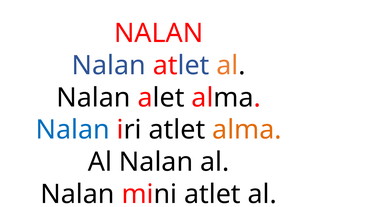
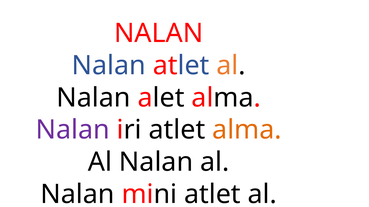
Nalan at (73, 130) colour: blue -> purple
